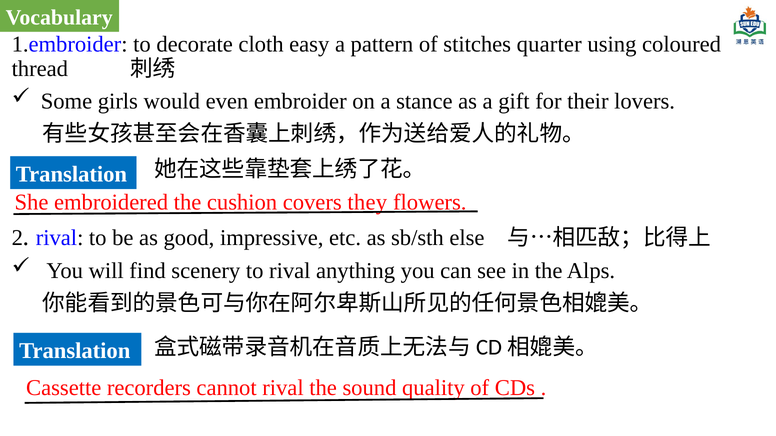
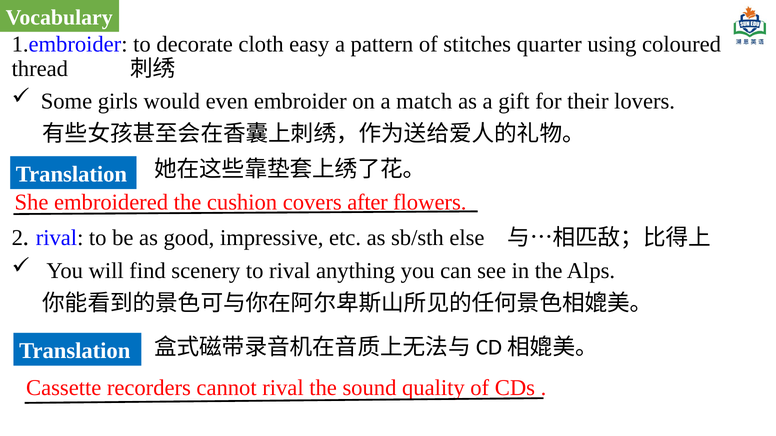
stance: stance -> match
they: they -> after
